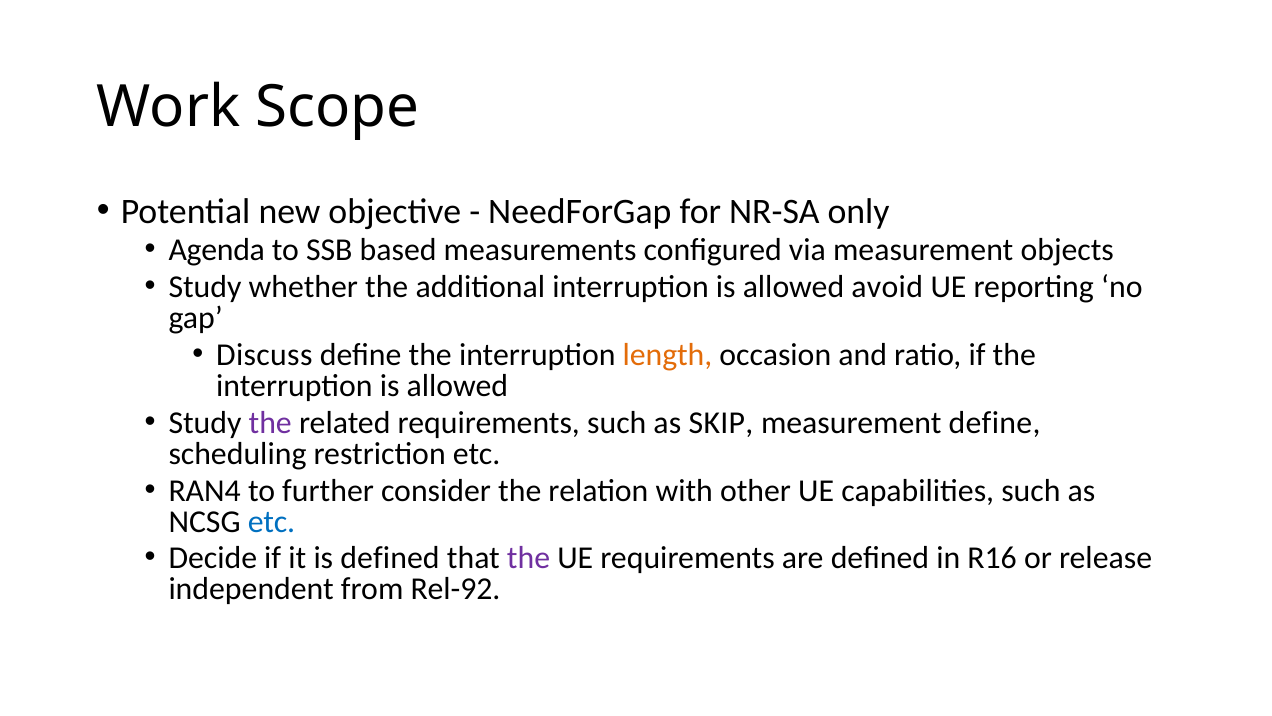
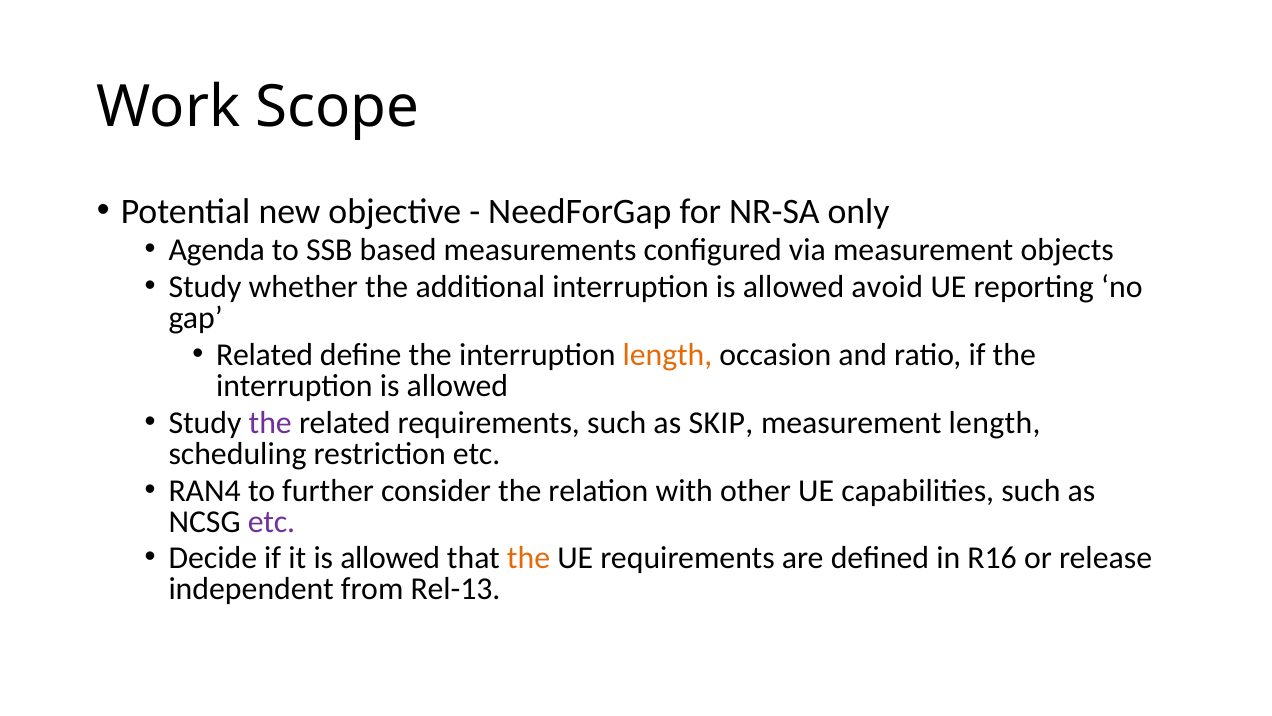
Discuss at (264, 355): Discuss -> Related
measurement define: define -> length
etc at (272, 521) colour: blue -> purple
it is defined: defined -> allowed
the at (529, 558) colour: purple -> orange
Rel-92: Rel-92 -> Rel-13
